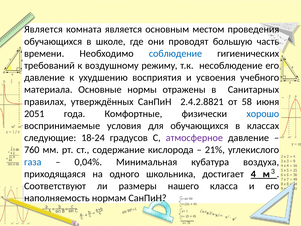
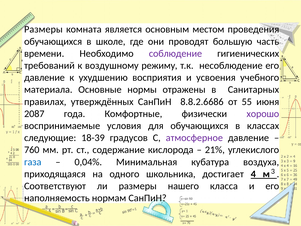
Является at (43, 29): Является -> Размеры
соблюдение colour: blue -> purple
2.4.2.8821: 2.4.2.8821 -> 8.8.2.6686
58: 58 -> 55
2051: 2051 -> 2087
хорошо colour: blue -> purple
18-24: 18-24 -> 18-39
